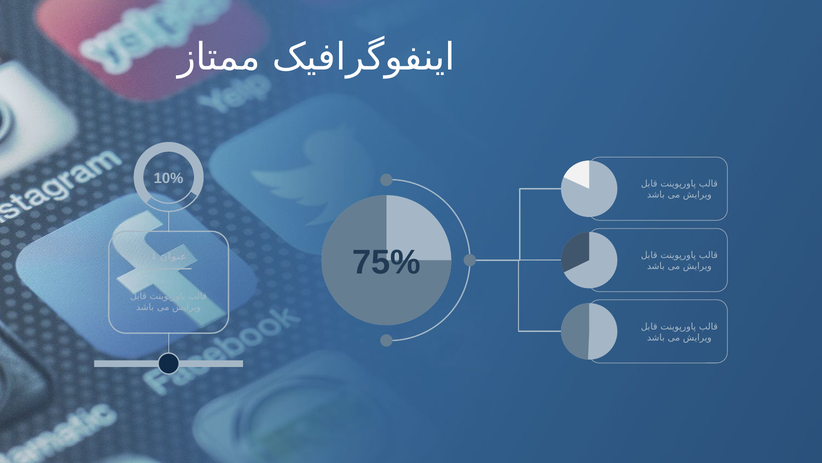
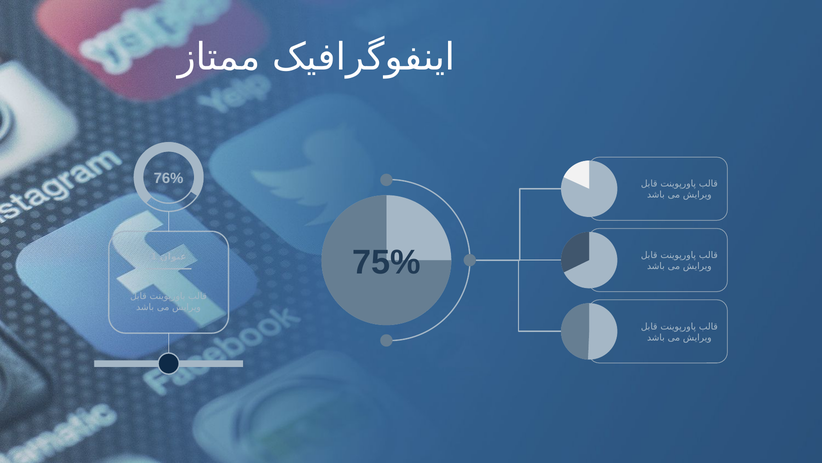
10%: 10% -> 76%
